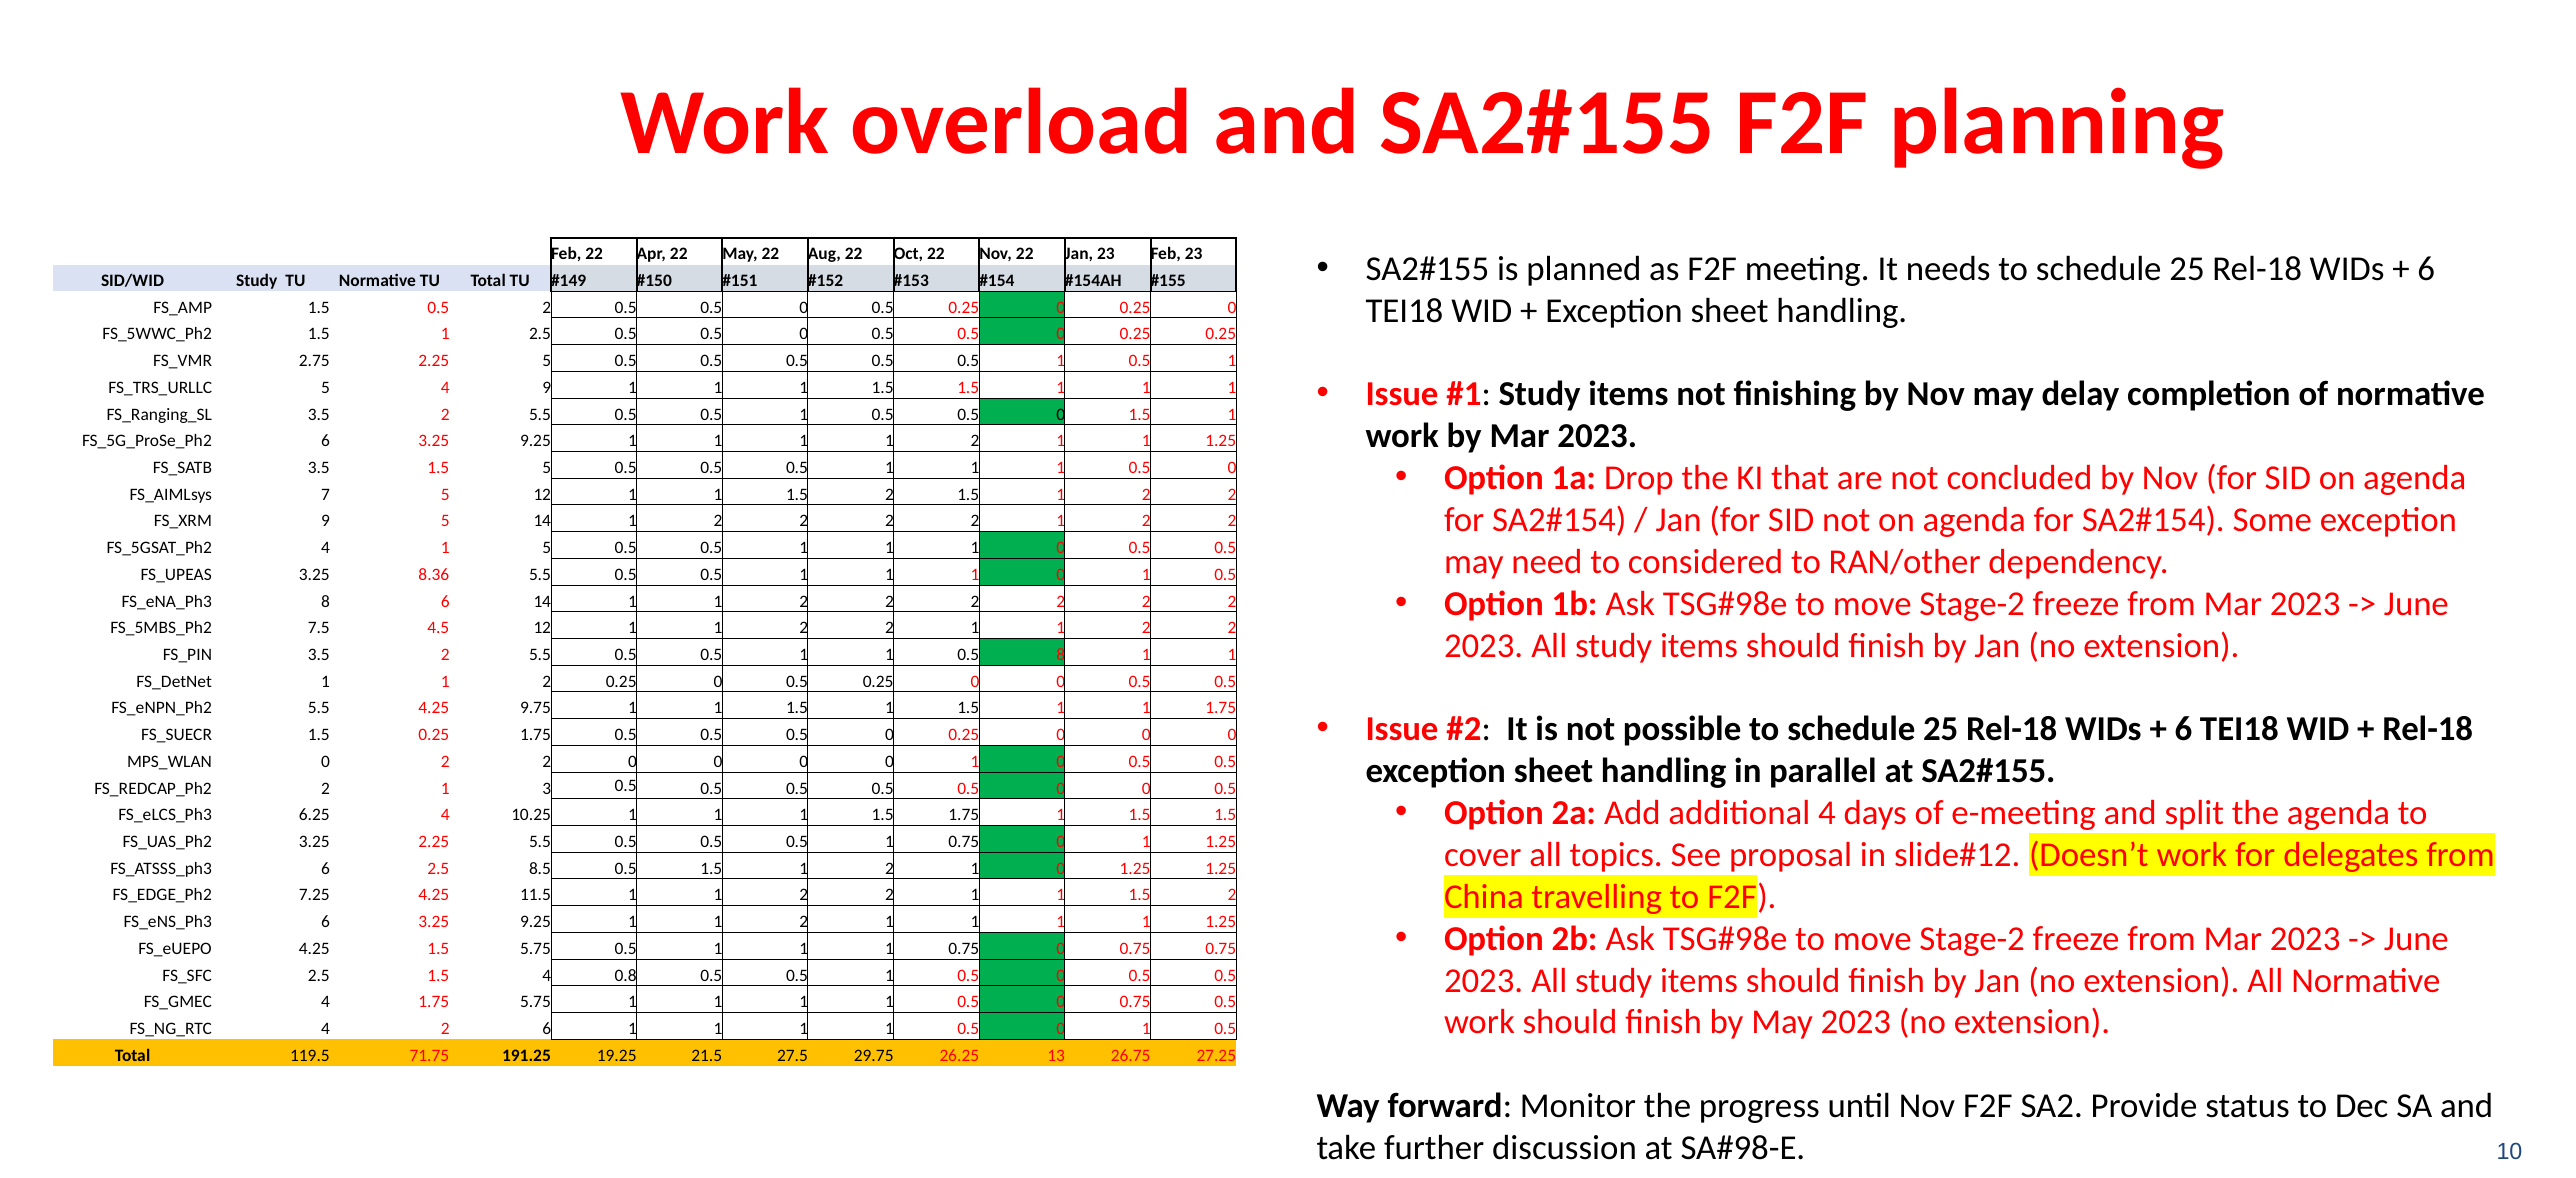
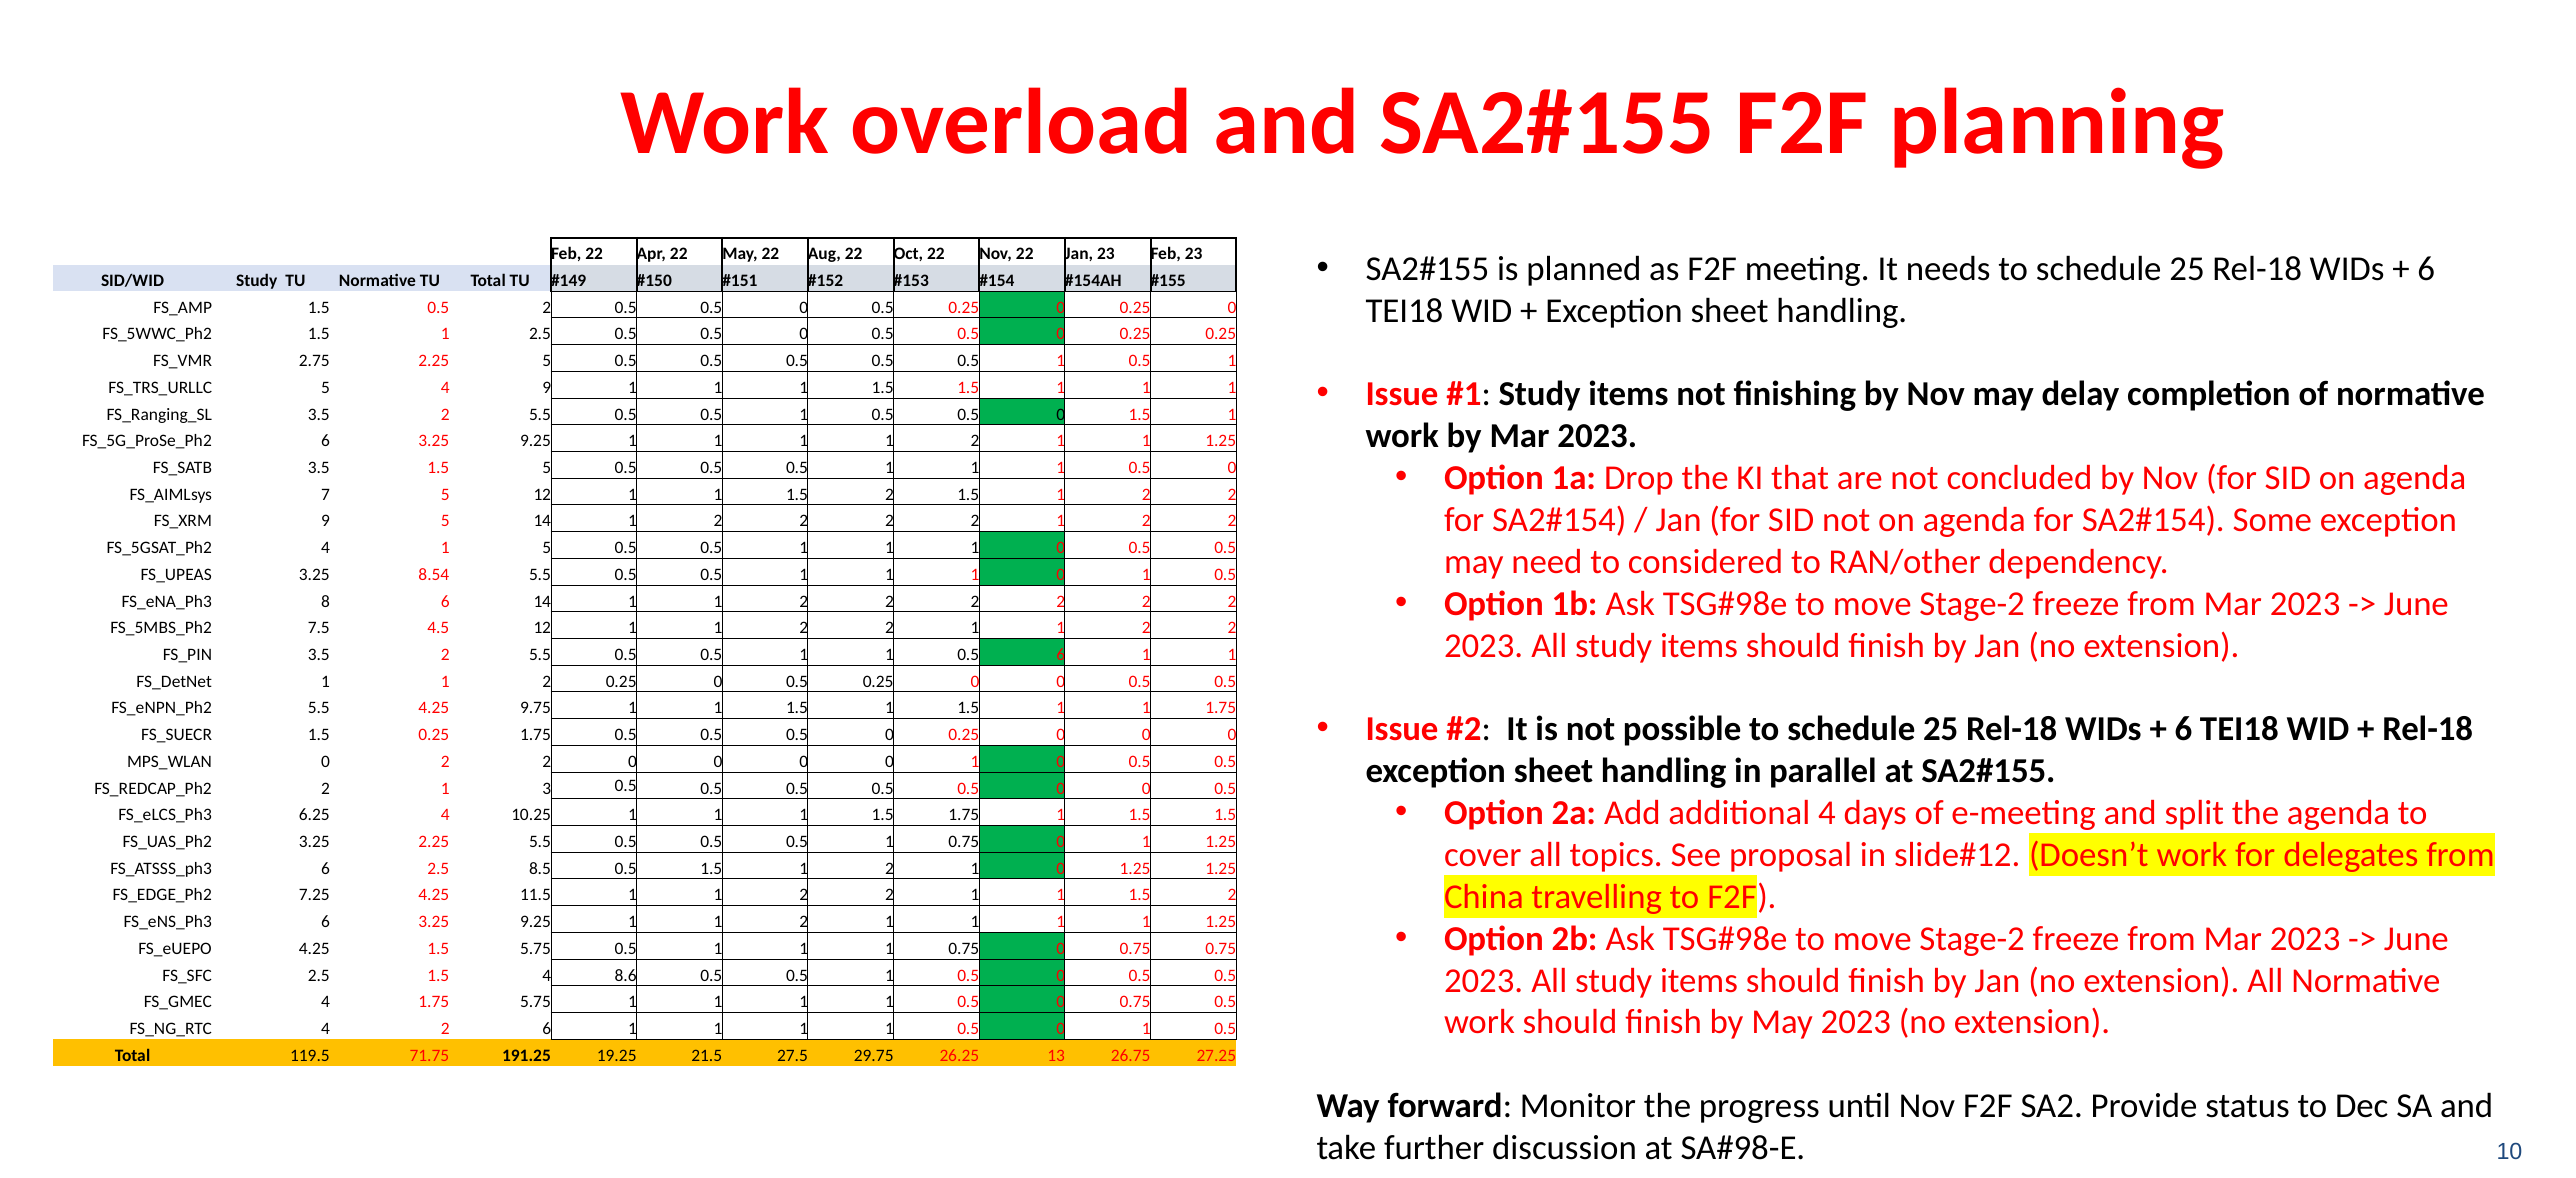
8.36: 8.36 -> 8.54
0.5 8: 8 -> 6
0.8: 0.8 -> 8.6
